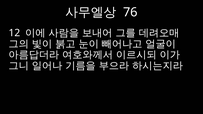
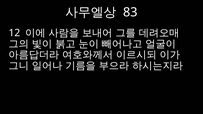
76: 76 -> 83
